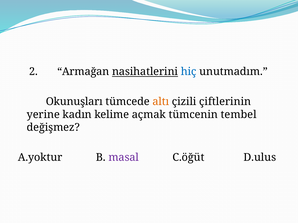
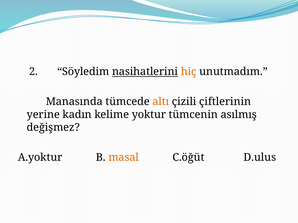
Armağan: Armağan -> Söyledim
hiç colour: blue -> orange
Okunuşları: Okunuşları -> Manasında
açmak: açmak -> yoktur
tembel: tembel -> asılmış
masal colour: purple -> orange
